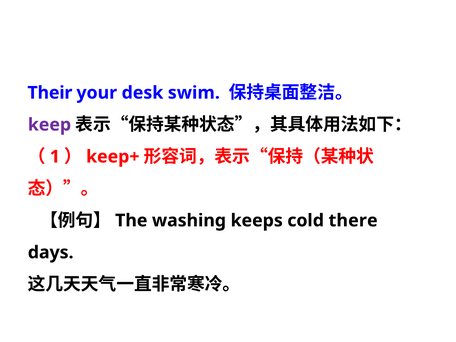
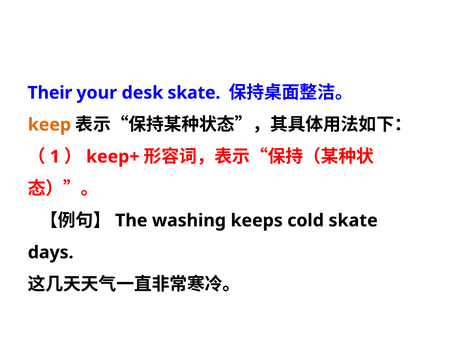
desk swim: swim -> skate
keep colour: purple -> orange
cold there: there -> skate
